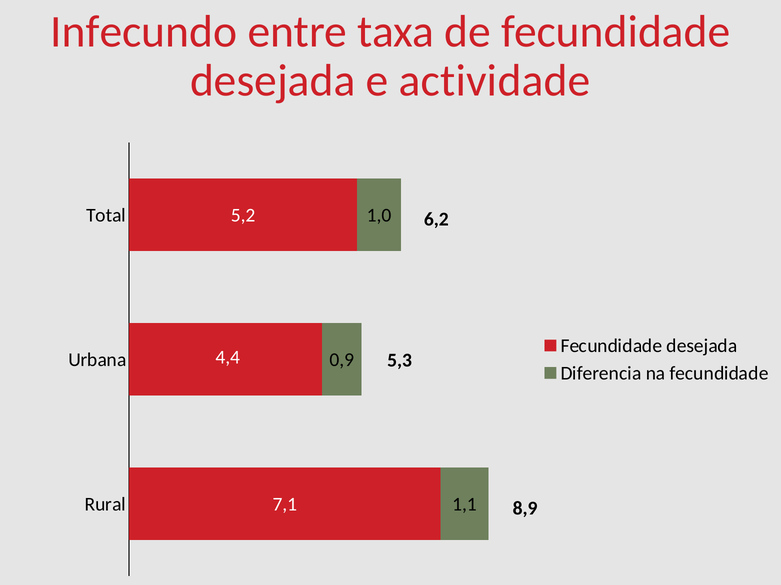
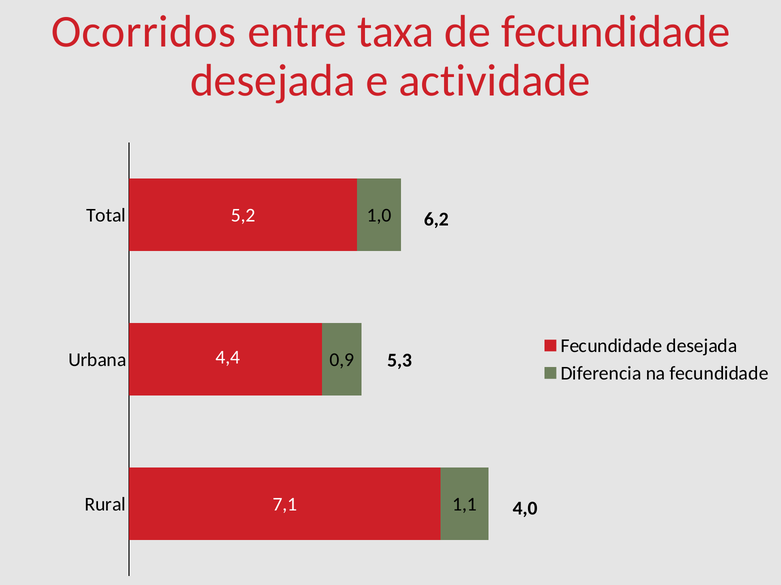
Infecundo: Infecundo -> Ocorridos
8,9: 8,9 -> 4,0
